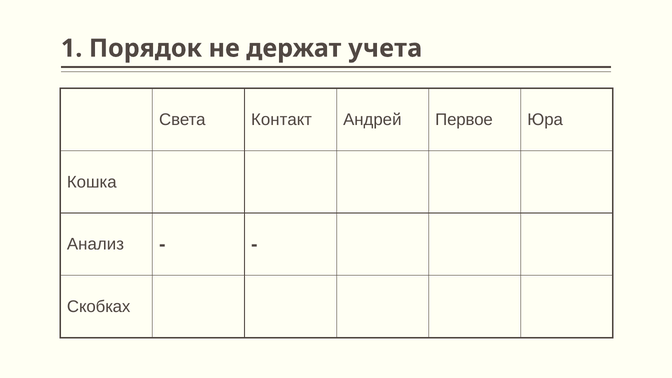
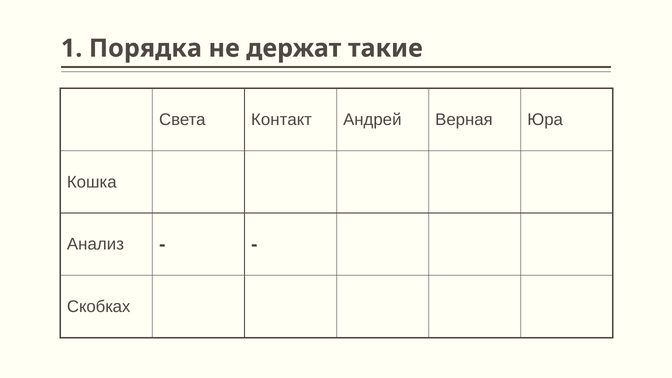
Порядок: Порядок -> Порядка
учета: учета -> такие
Первое: Первое -> Верная
